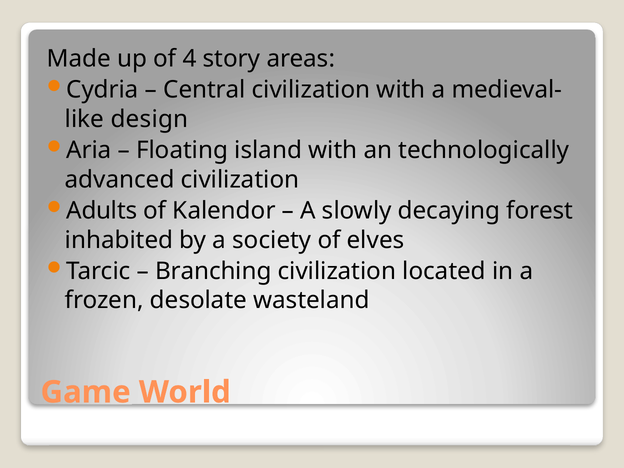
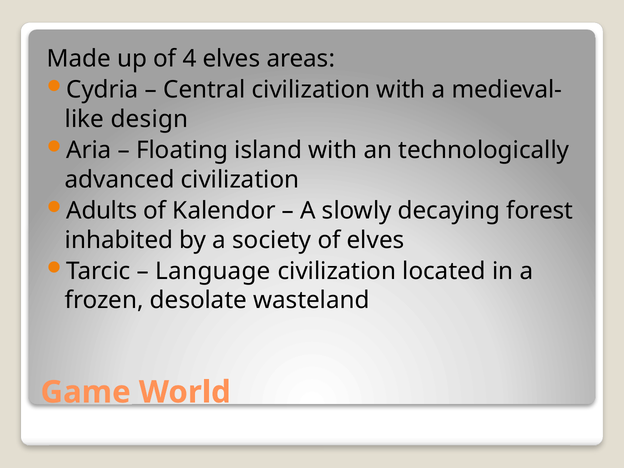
4 story: story -> elves
Branching: Branching -> Language
